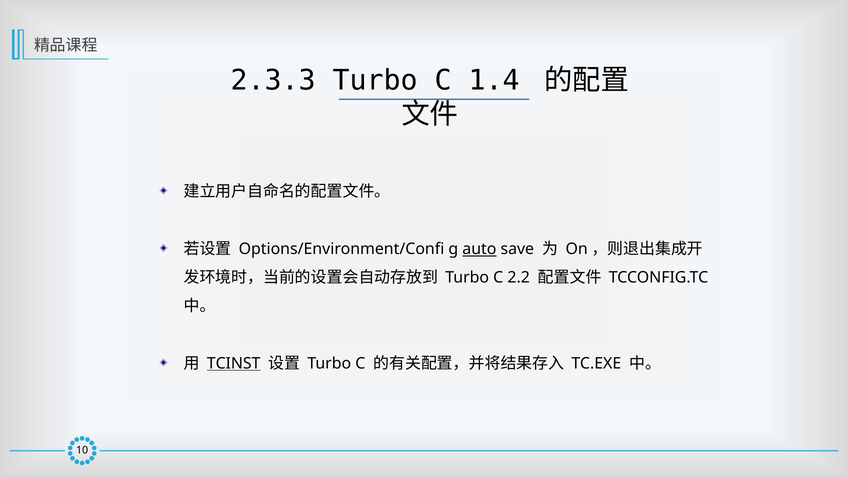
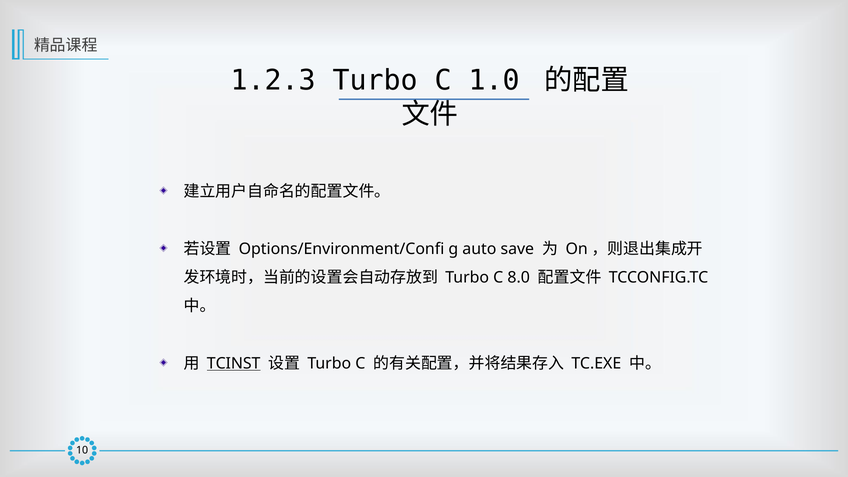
2.3.3: 2.3.3 -> 1.2.3
1.4: 1.4 -> 1.0
auto underline: present -> none
2.2: 2.2 -> 8.0
